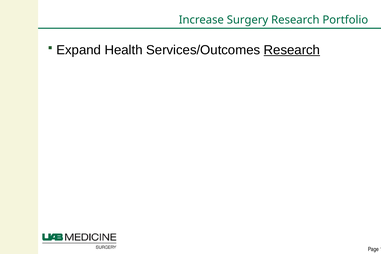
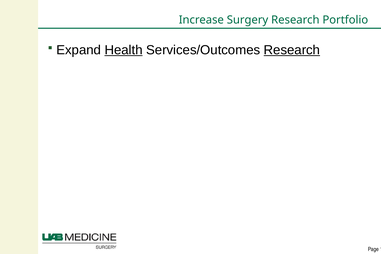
Health underline: none -> present
